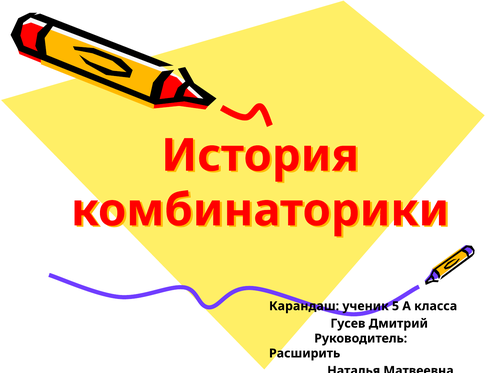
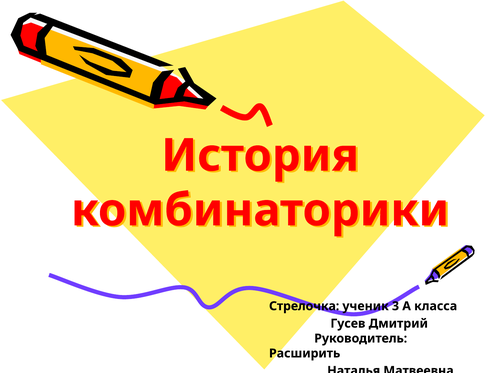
Карандаш: Карандаш -> Стрелочка
5: 5 -> 3
